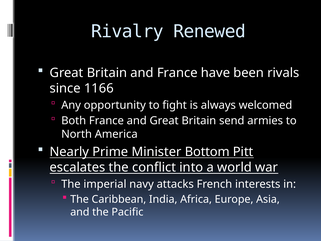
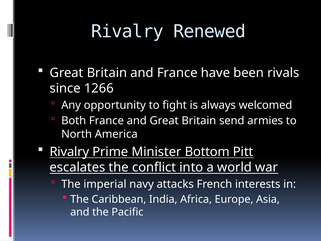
1166: 1166 -> 1266
Nearly at (69, 152): Nearly -> Rivalry
